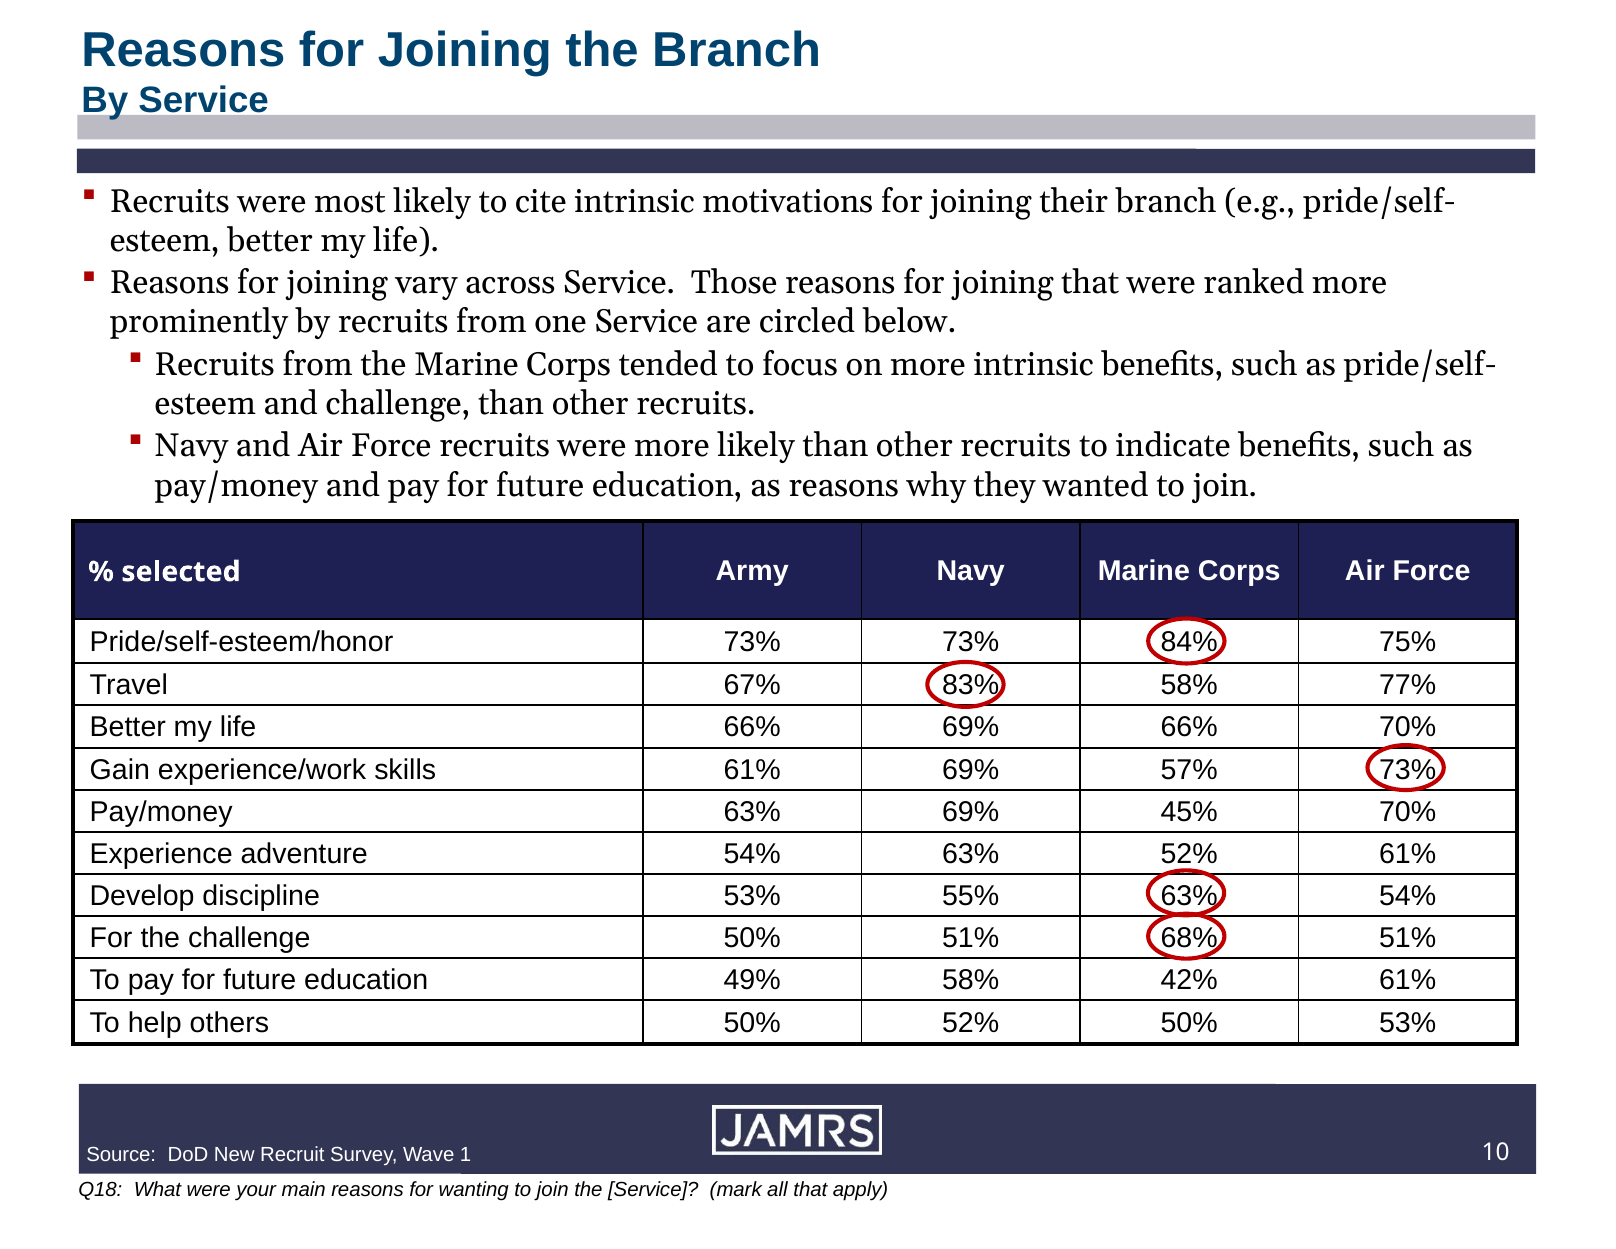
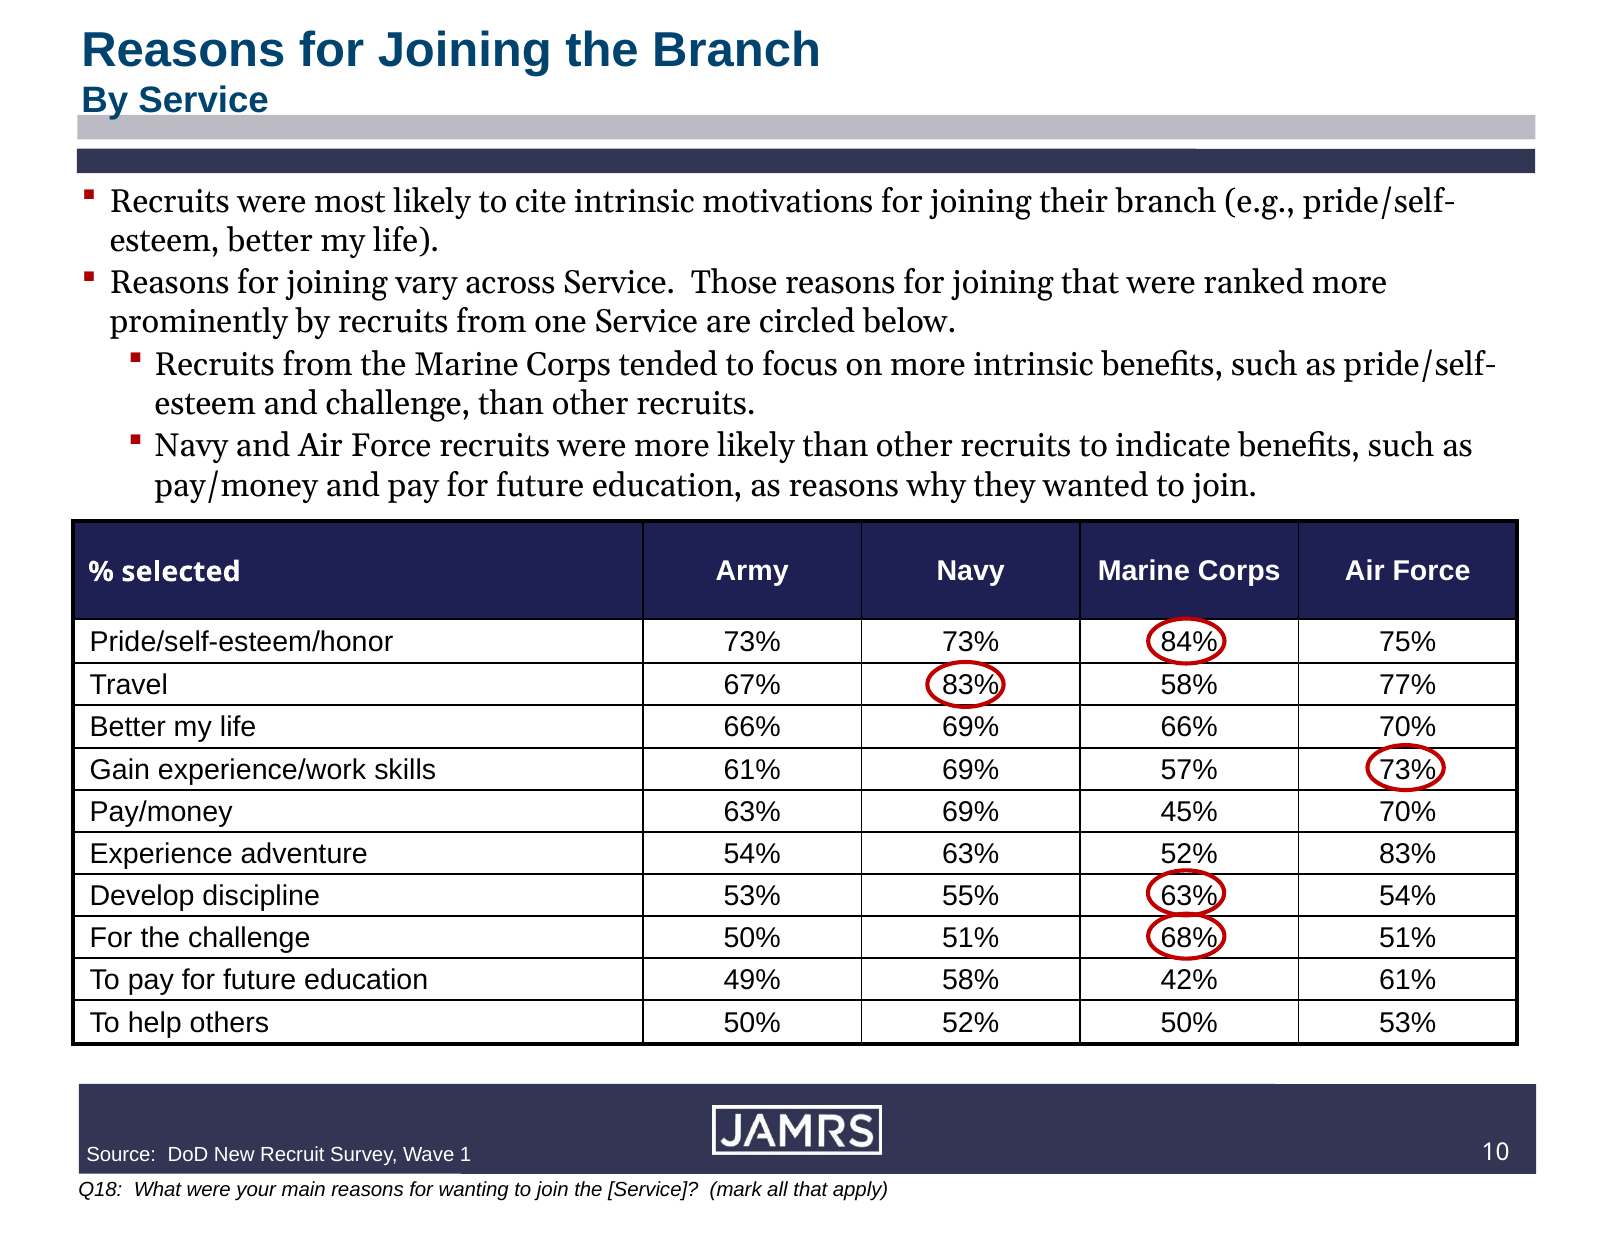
52% 61%: 61% -> 83%
